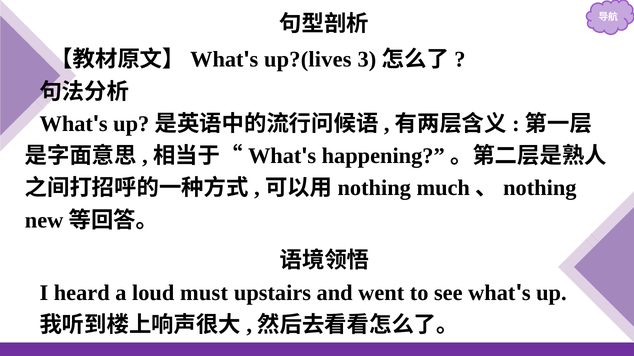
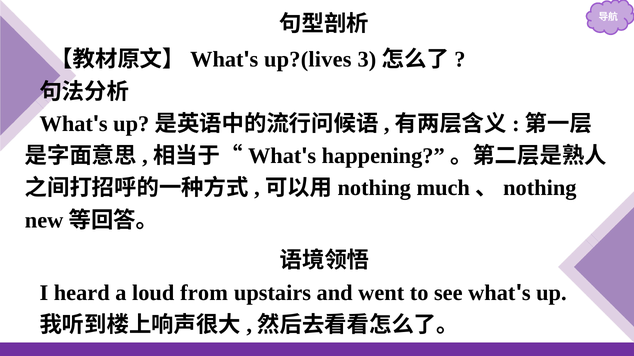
must: must -> from
